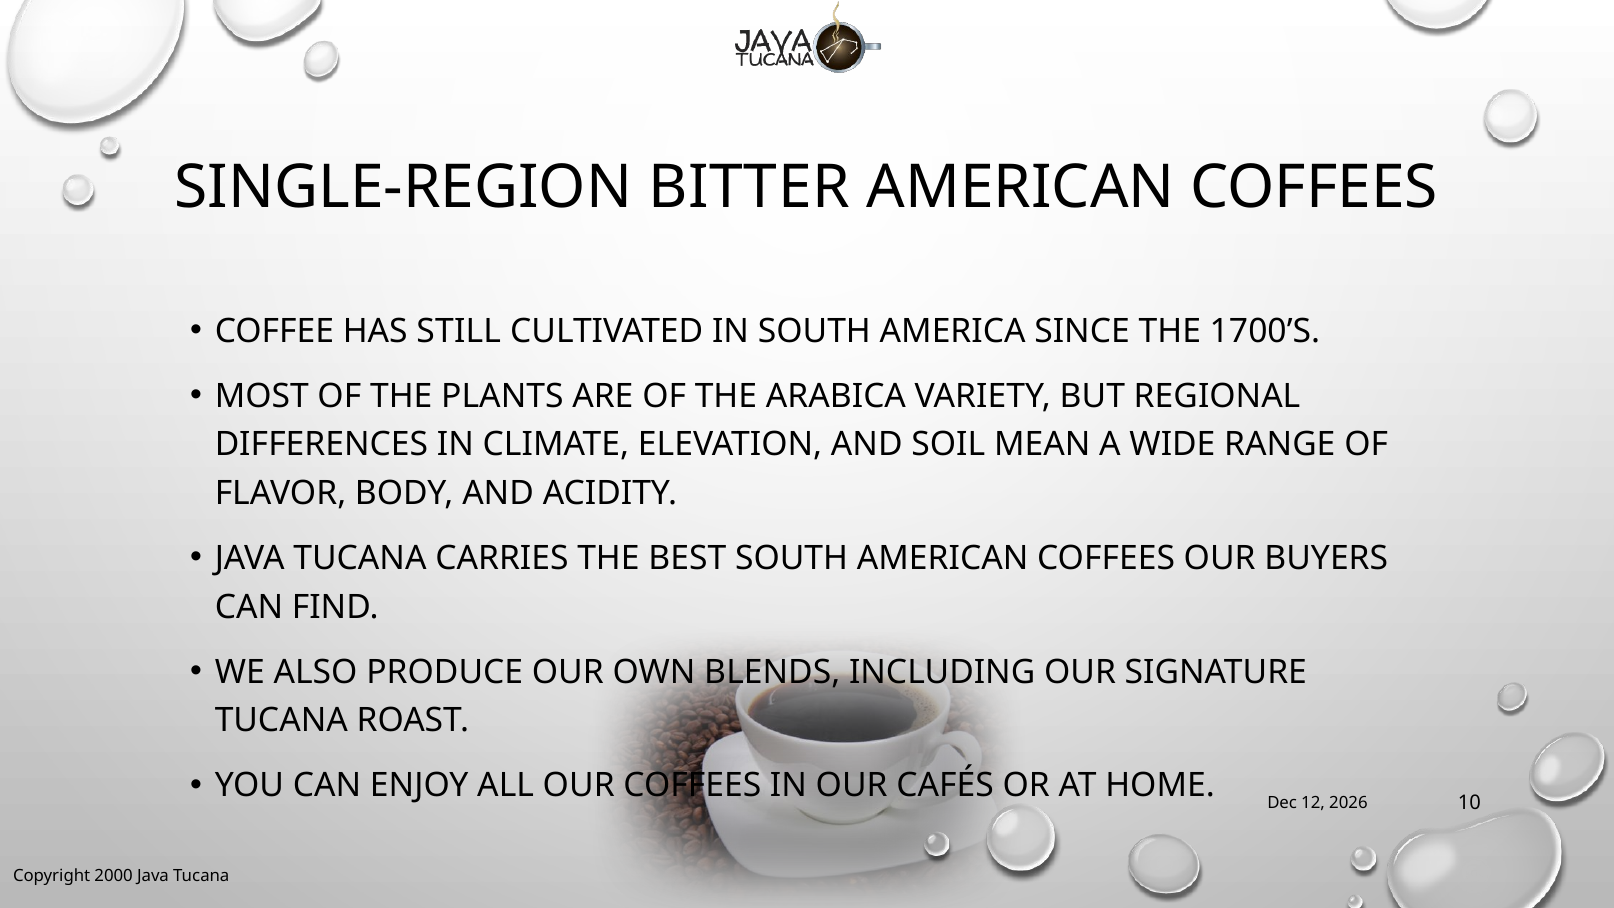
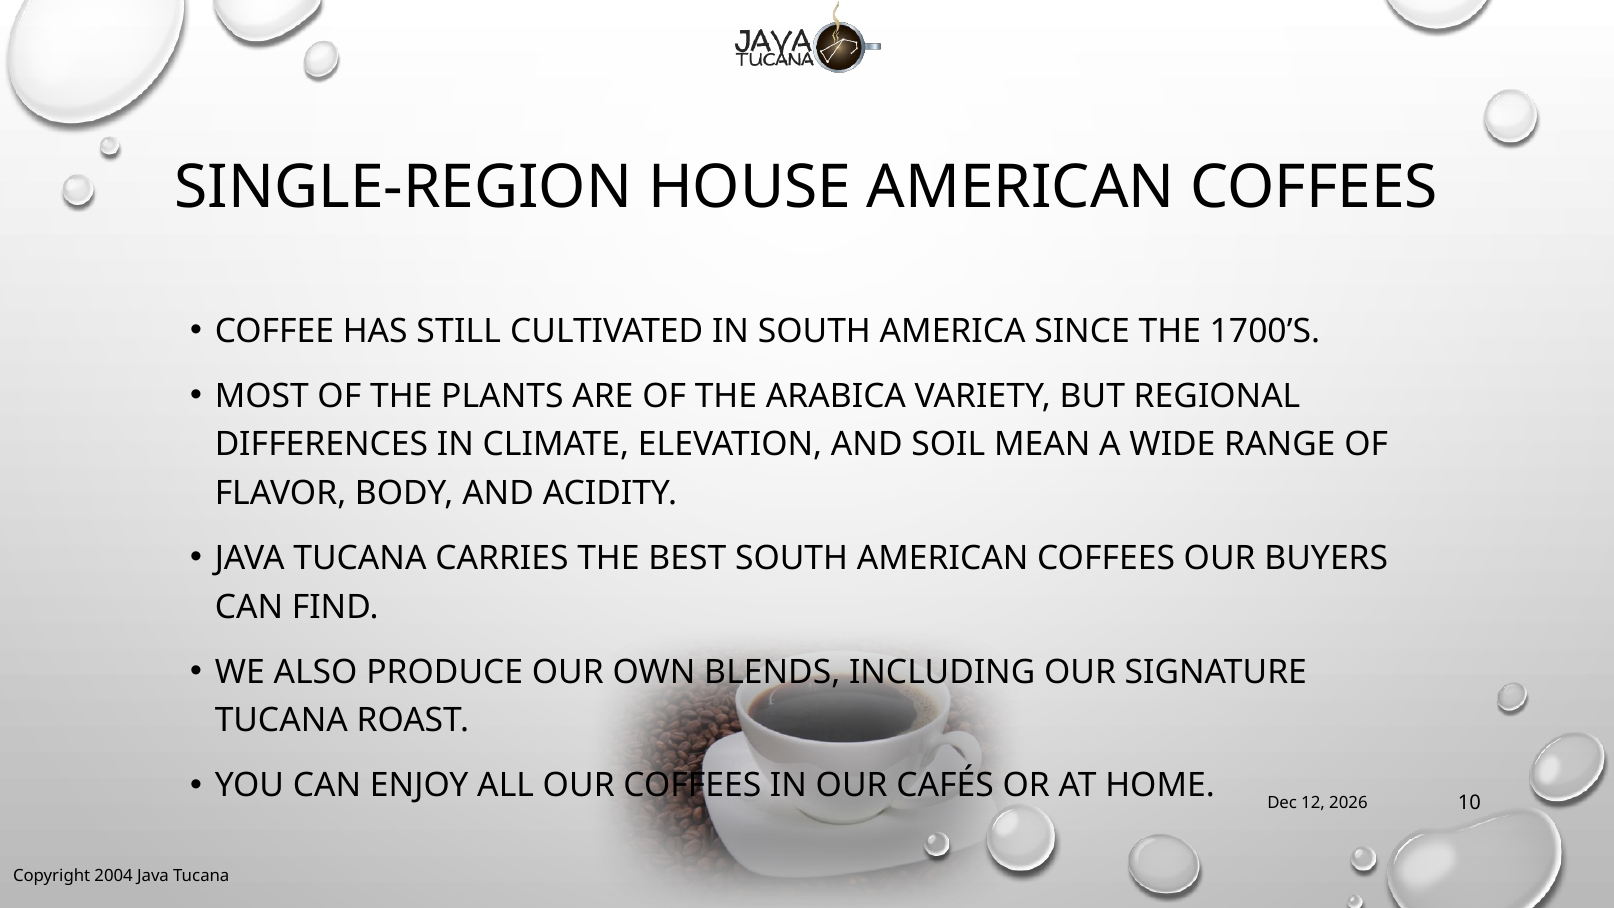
BITTER: BITTER -> HOUSE
2000: 2000 -> 2004
